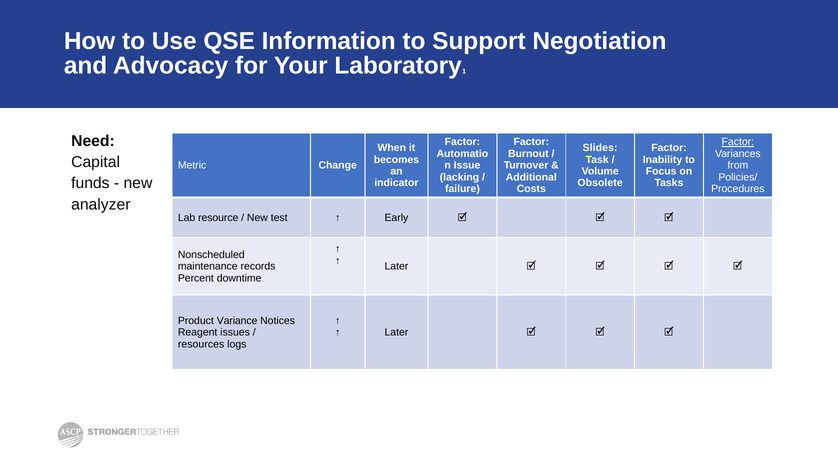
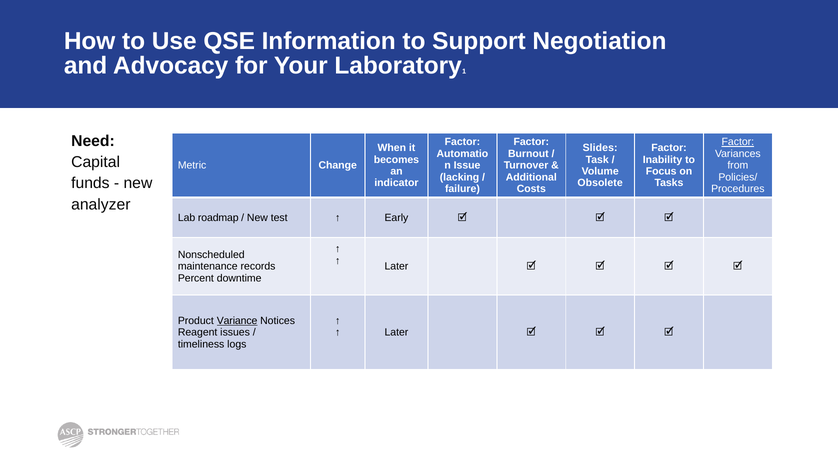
resource: resource -> roadmap
Variance underline: none -> present
resources: resources -> timeliness
